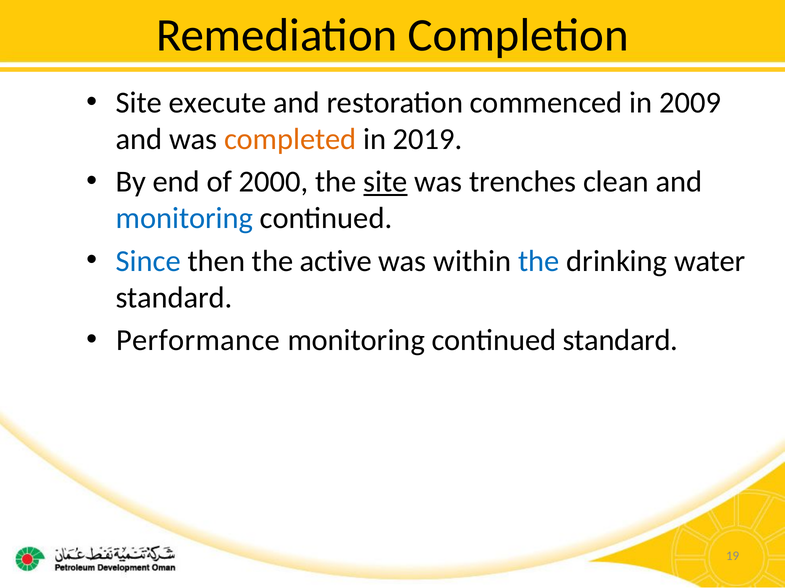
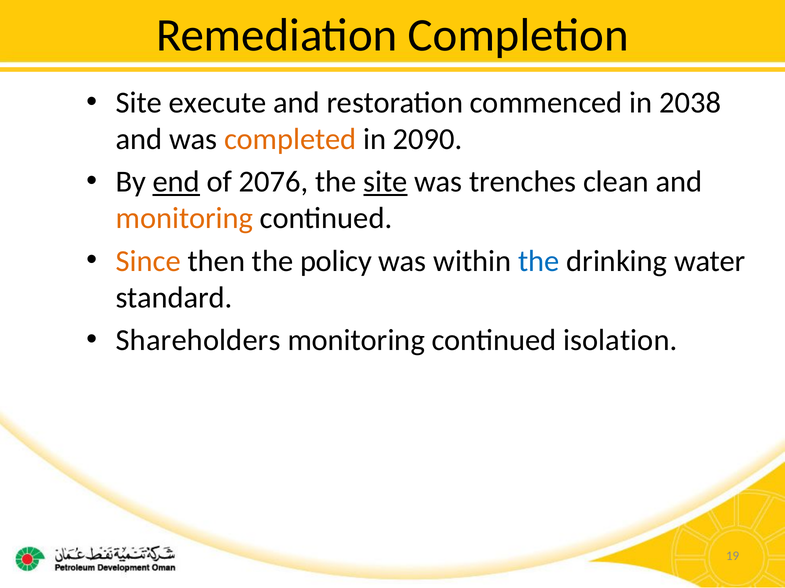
2009: 2009 -> 2038
2019: 2019 -> 2090
end underline: none -> present
2000: 2000 -> 2076
monitoring at (184, 219) colour: blue -> orange
Since colour: blue -> orange
active: active -> policy
Performance: Performance -> Shareholders
continued standard: standard -> isolation
